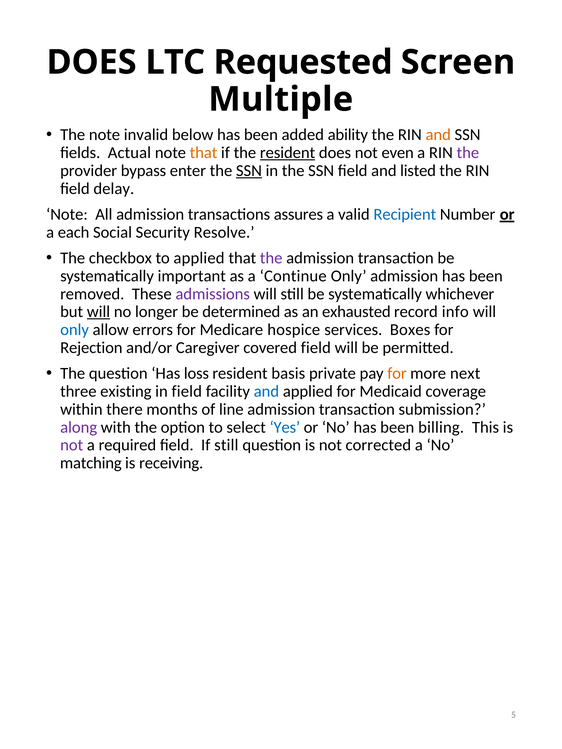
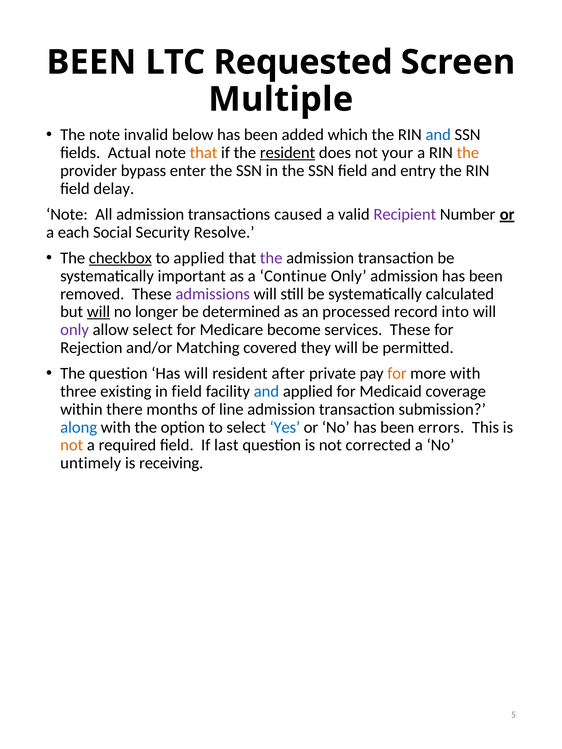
DOES at (92, 62): DOES -> BEEN
ability: ability -> which
and at (438, 135) colour: orange -> blue
even: even -> your
the at (468, 153) colour: purple -> orange
SSN at (249, 171) underline: present -> none
listed: listed -> entry
assures: assures -> caused
Recipient colour: blue -> purple
checkbox underline: none -> present
whichever: whichever -> calculated
exhausted: exhausted -> processed
info: info -> into
only at (75, 330) colour: blue -> purple
allow errors: errors -> select
hospice: hospice -> become
services Boxes: Boxes -> These
Caregiver: Caregiver -> Matching
covered field: field -> they
Has loss: loss -> will
basis: basis -> after
more next: next -> with
along colour: purple -> blue
billing: billing -> errors
not at (72, 445) colour: purple -> orange
If still: still -> last
matching: matching -> untimely
